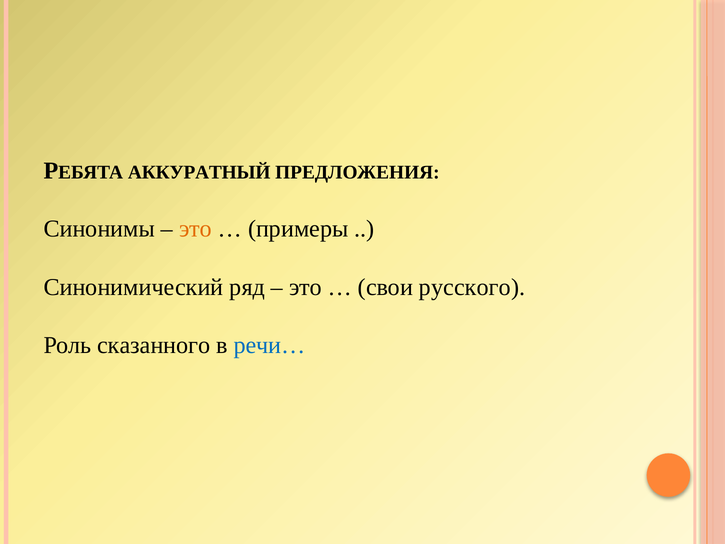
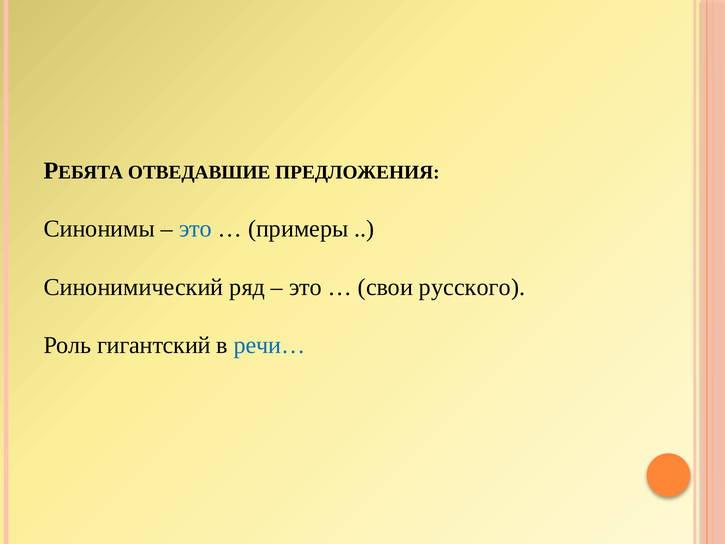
АККУРАТНЫЙ: АККУРАТНЫЙ -> ОТВЕДАВШИЕ
это at (196, 229) colour: orange -> blue
сказанного: сказанного -> гигантский
